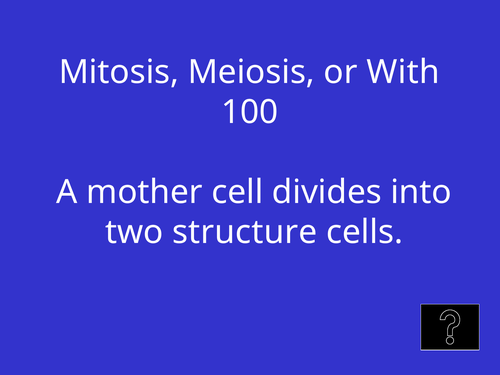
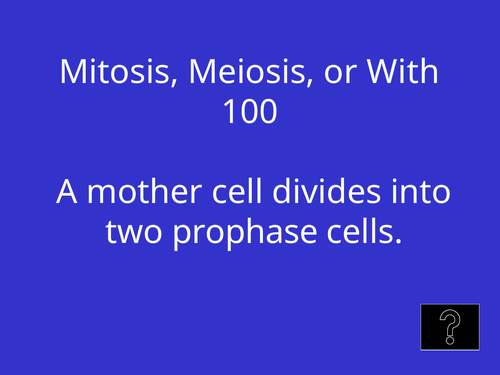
structure: structure -> prophase
